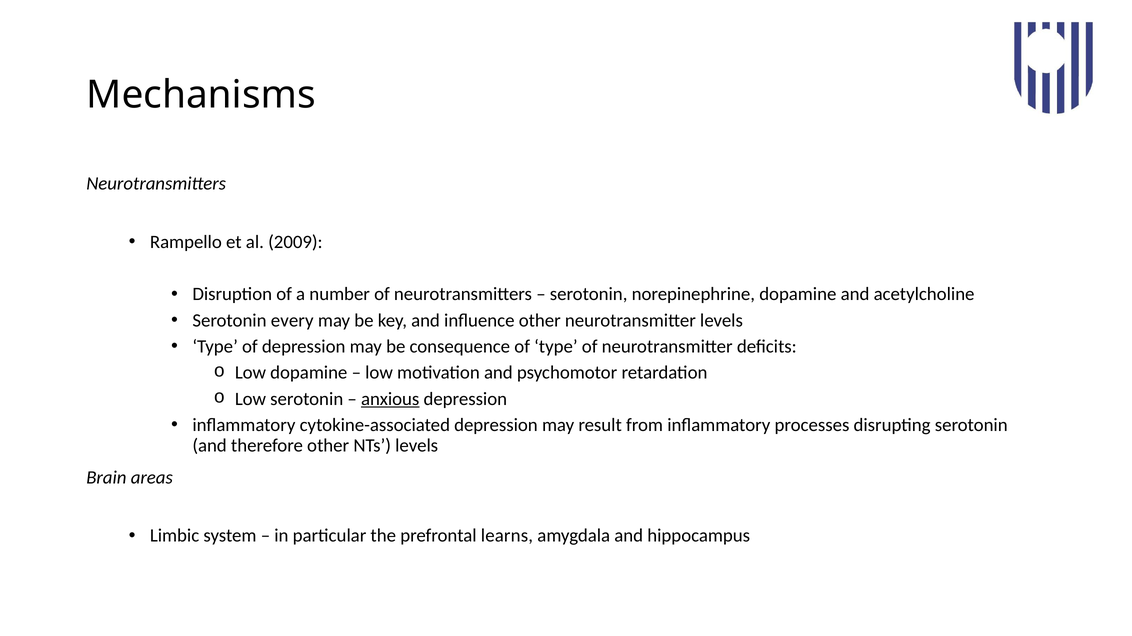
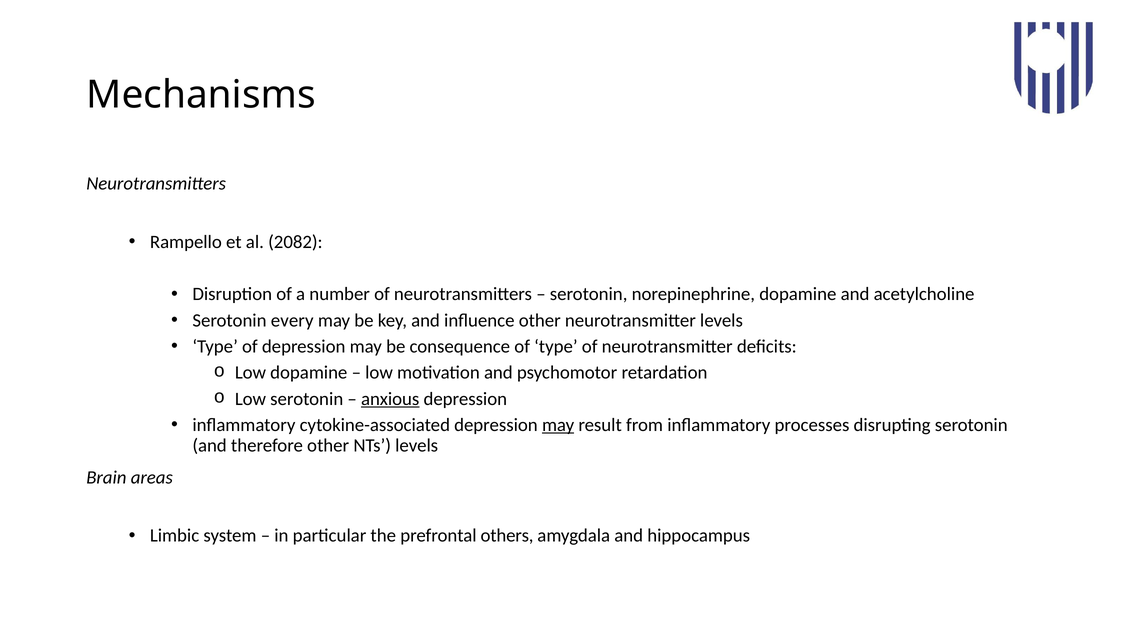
2009: 2009 -> 2082
may at (558, 426) underline: none -> present
learns: learns -> others
